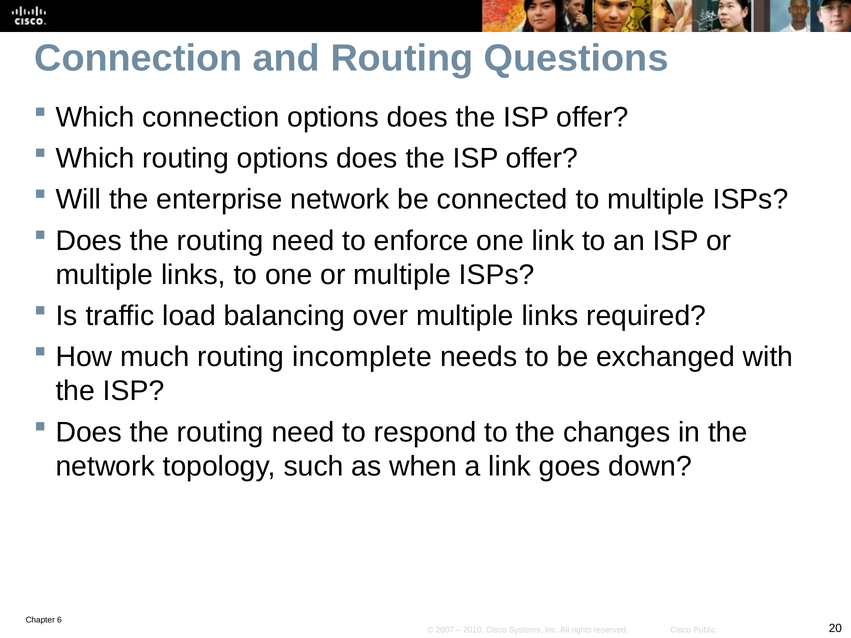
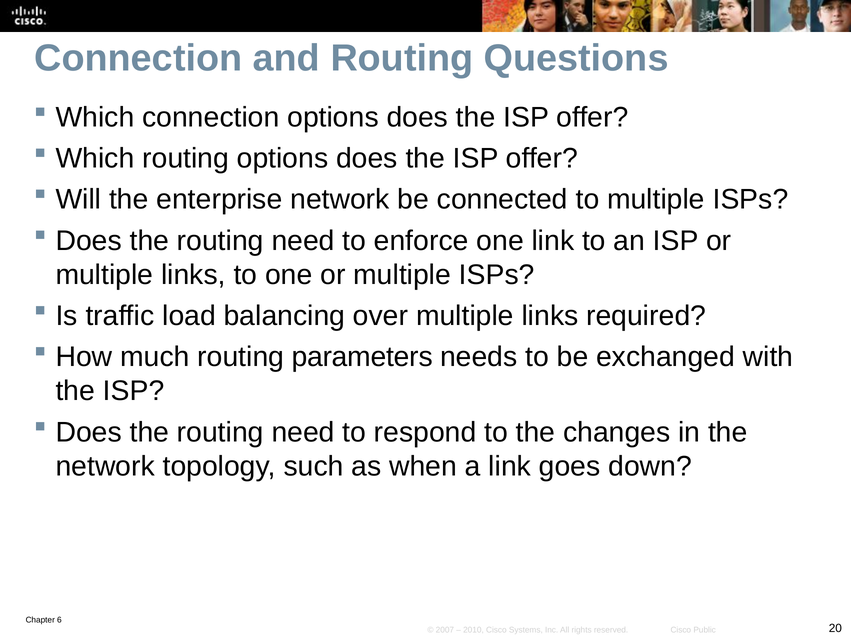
incomplete: incomplete -> parameters
